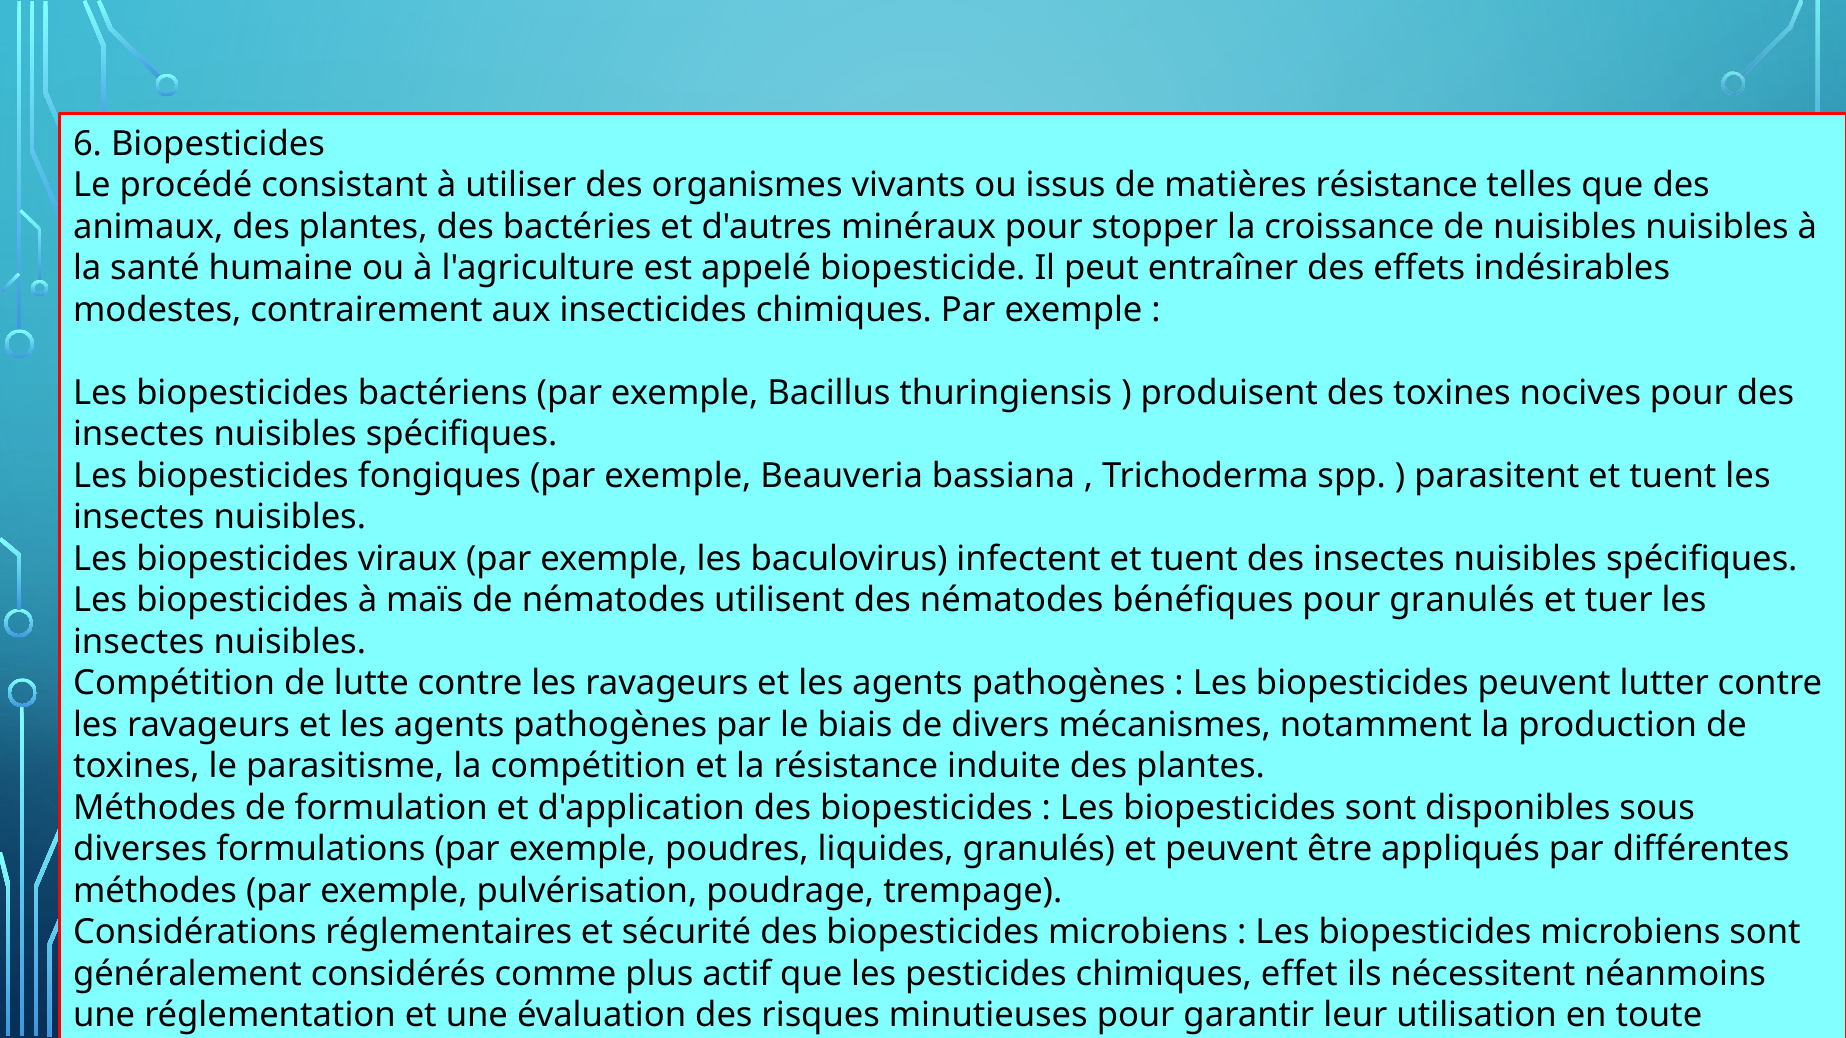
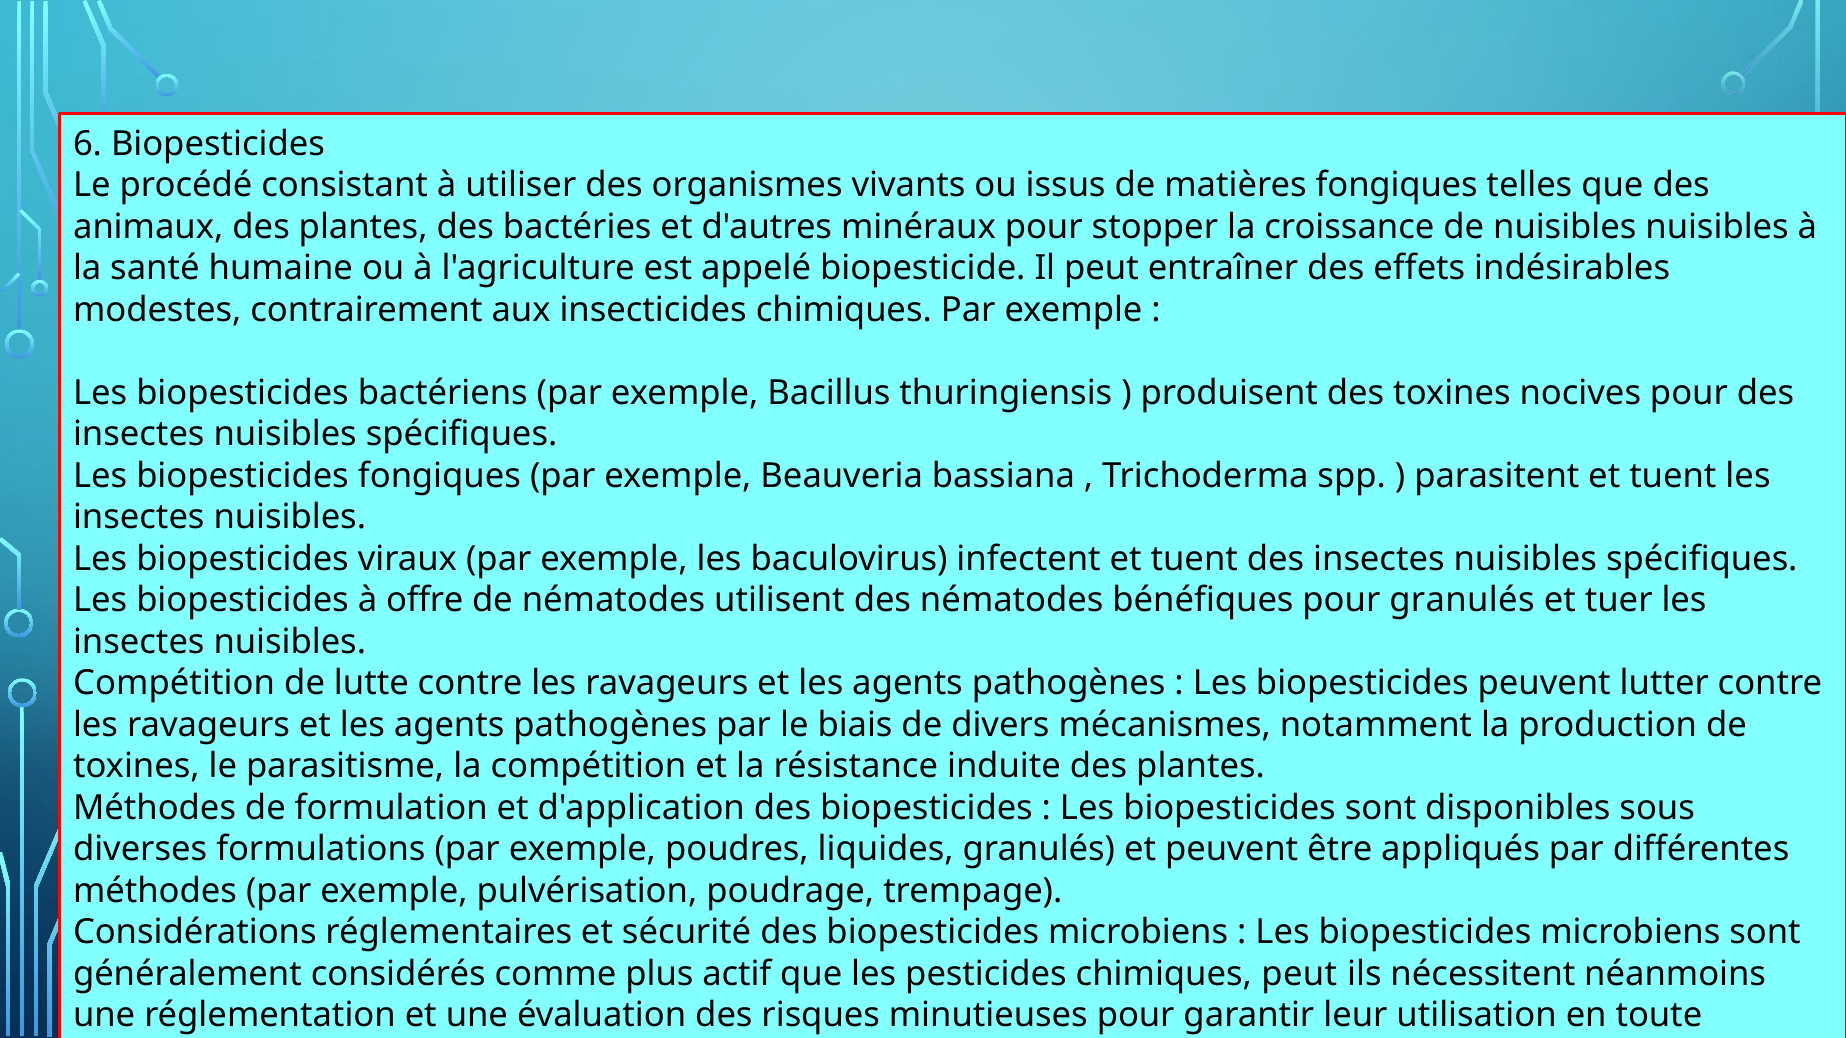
matières résistance: résistance -> fongiques
maïs: maïs -> offre
chimiques effet: effet -> peut
